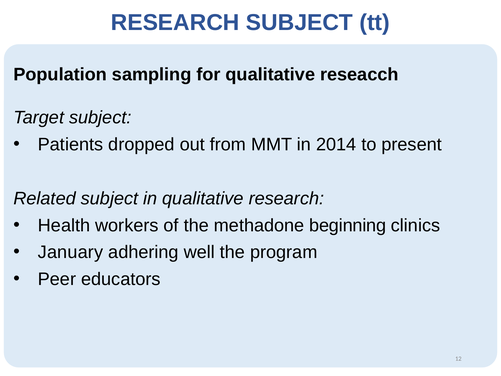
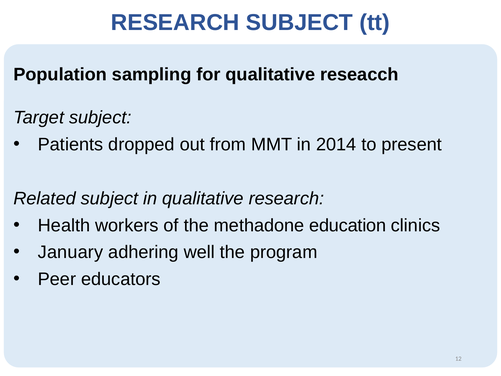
beginning: beginning -> education
